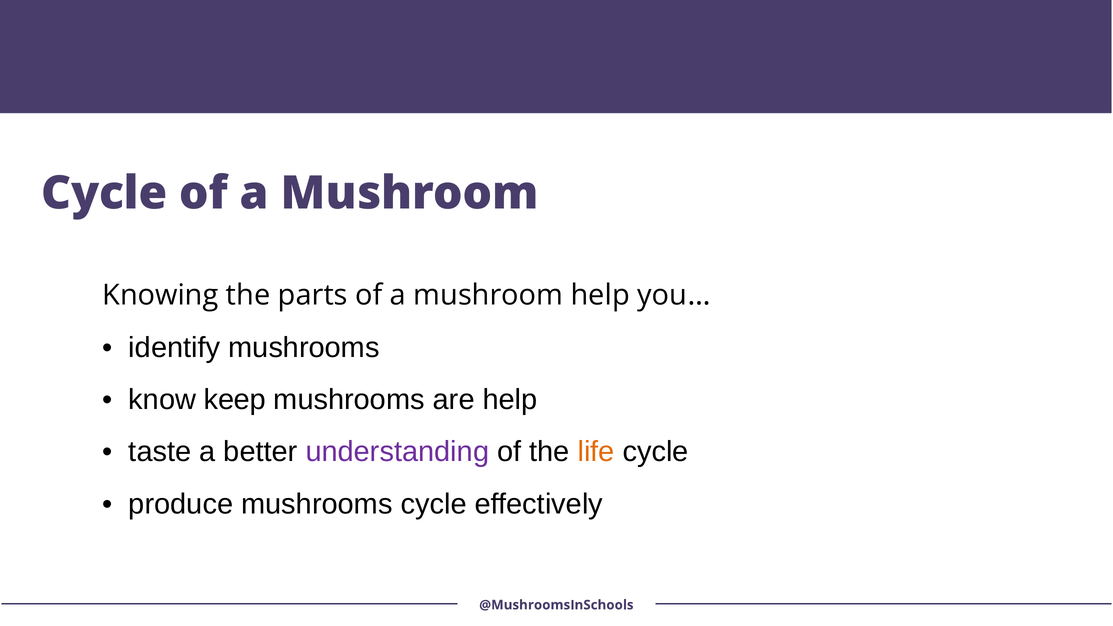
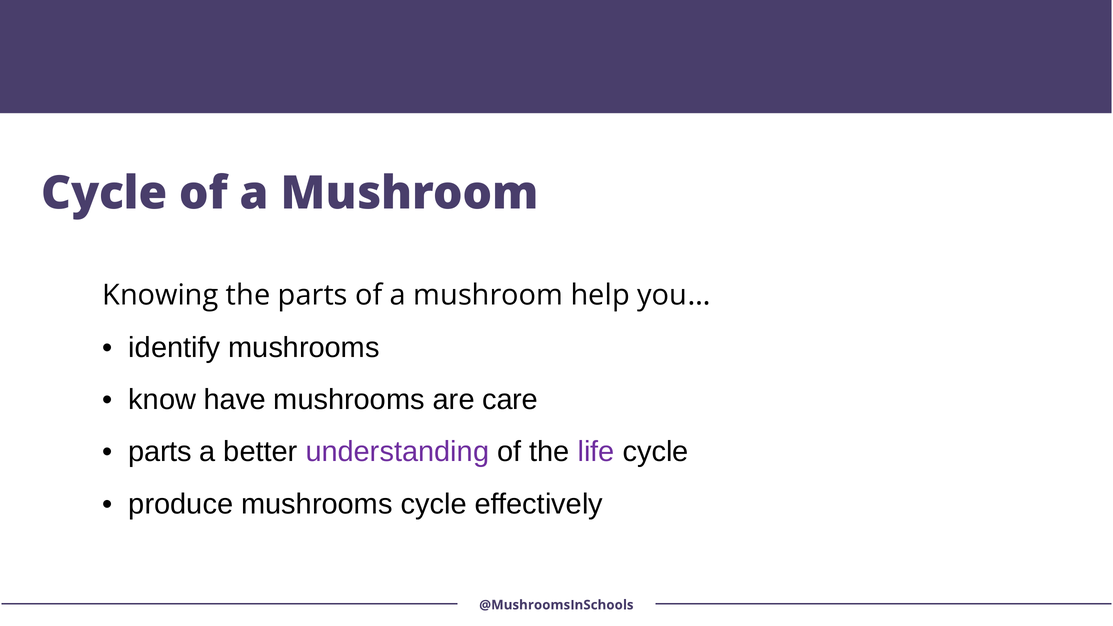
keep: keep -> have
are help: help -> care
taste at (160, 452): taste -> parts
life colour: orange -> purple
